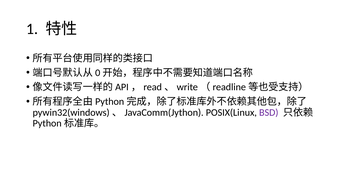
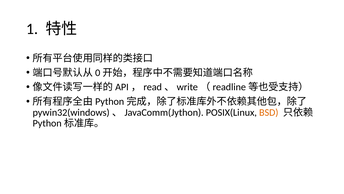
BSD colour: purple -> orange
